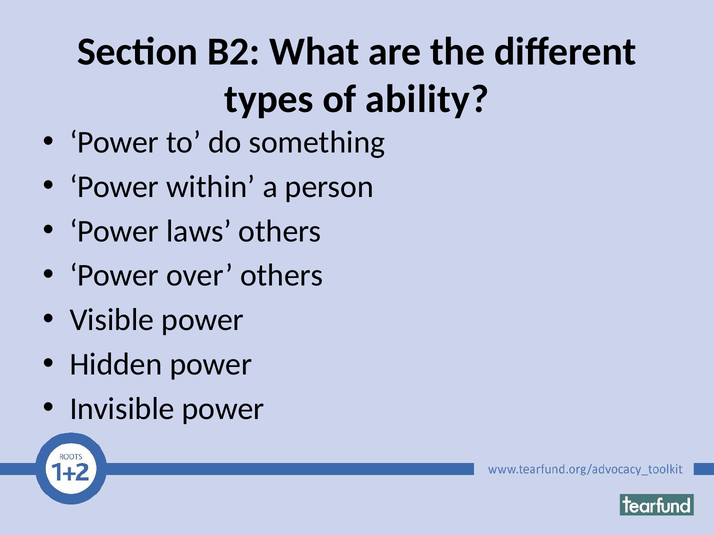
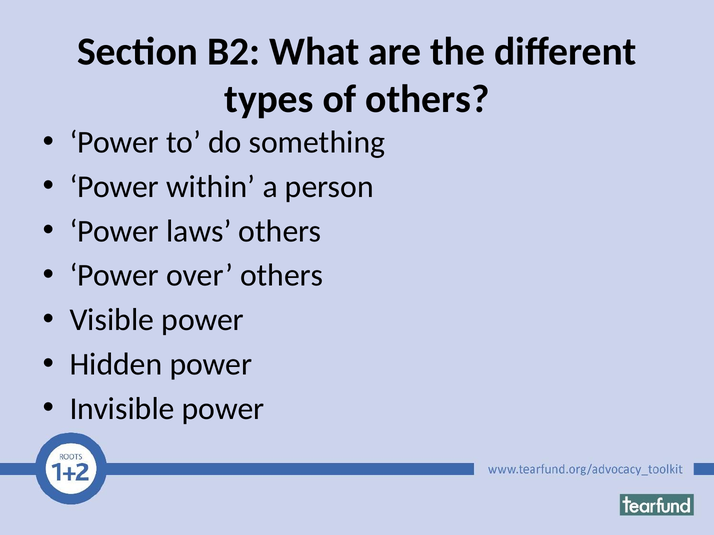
of ability: ability -> others
